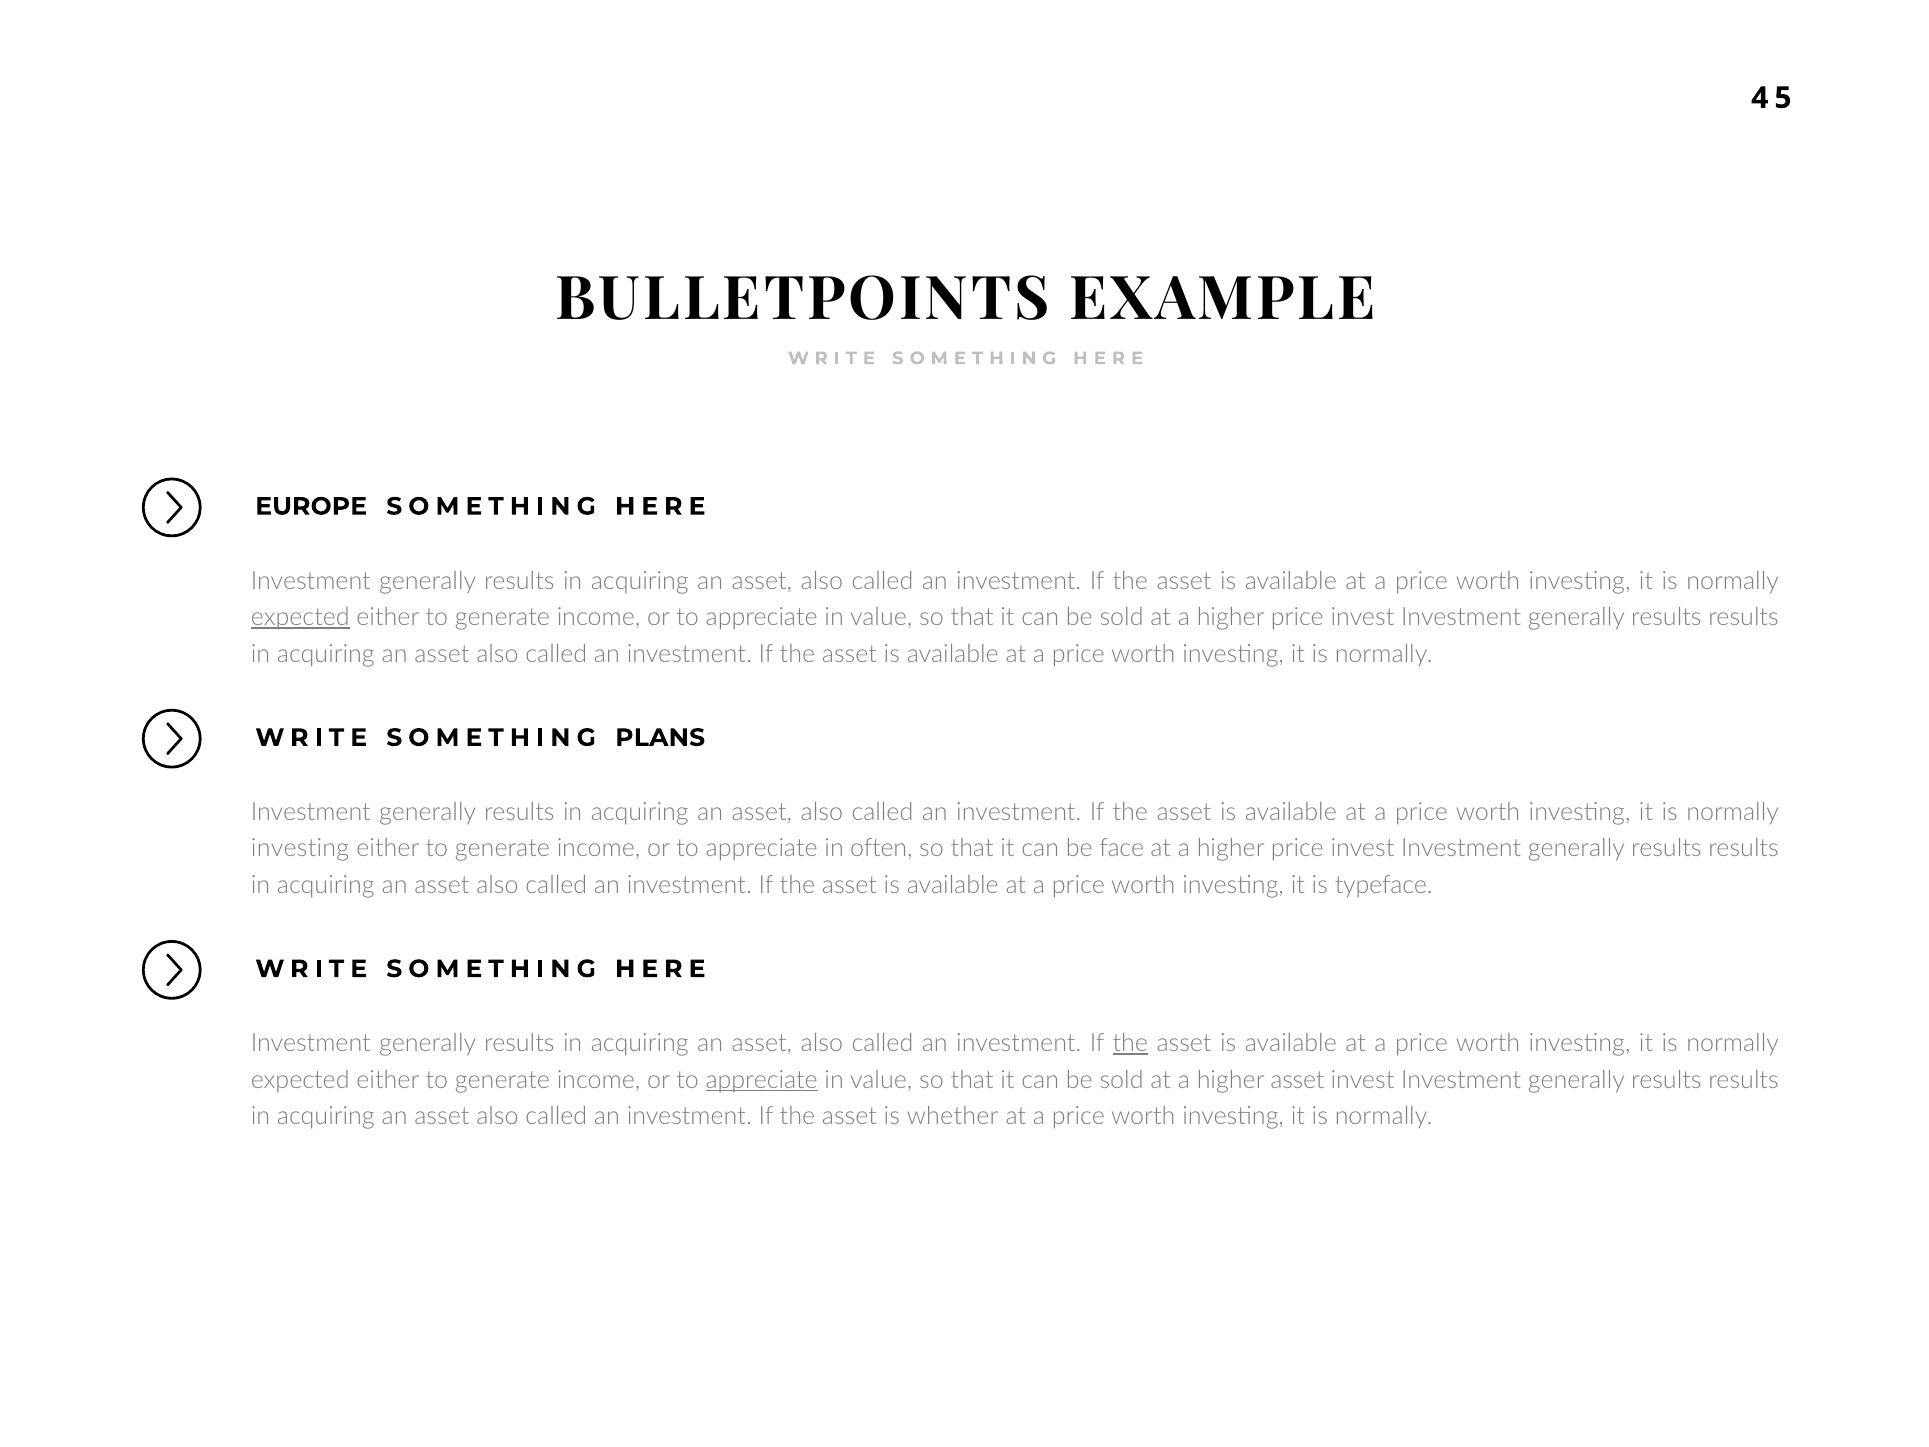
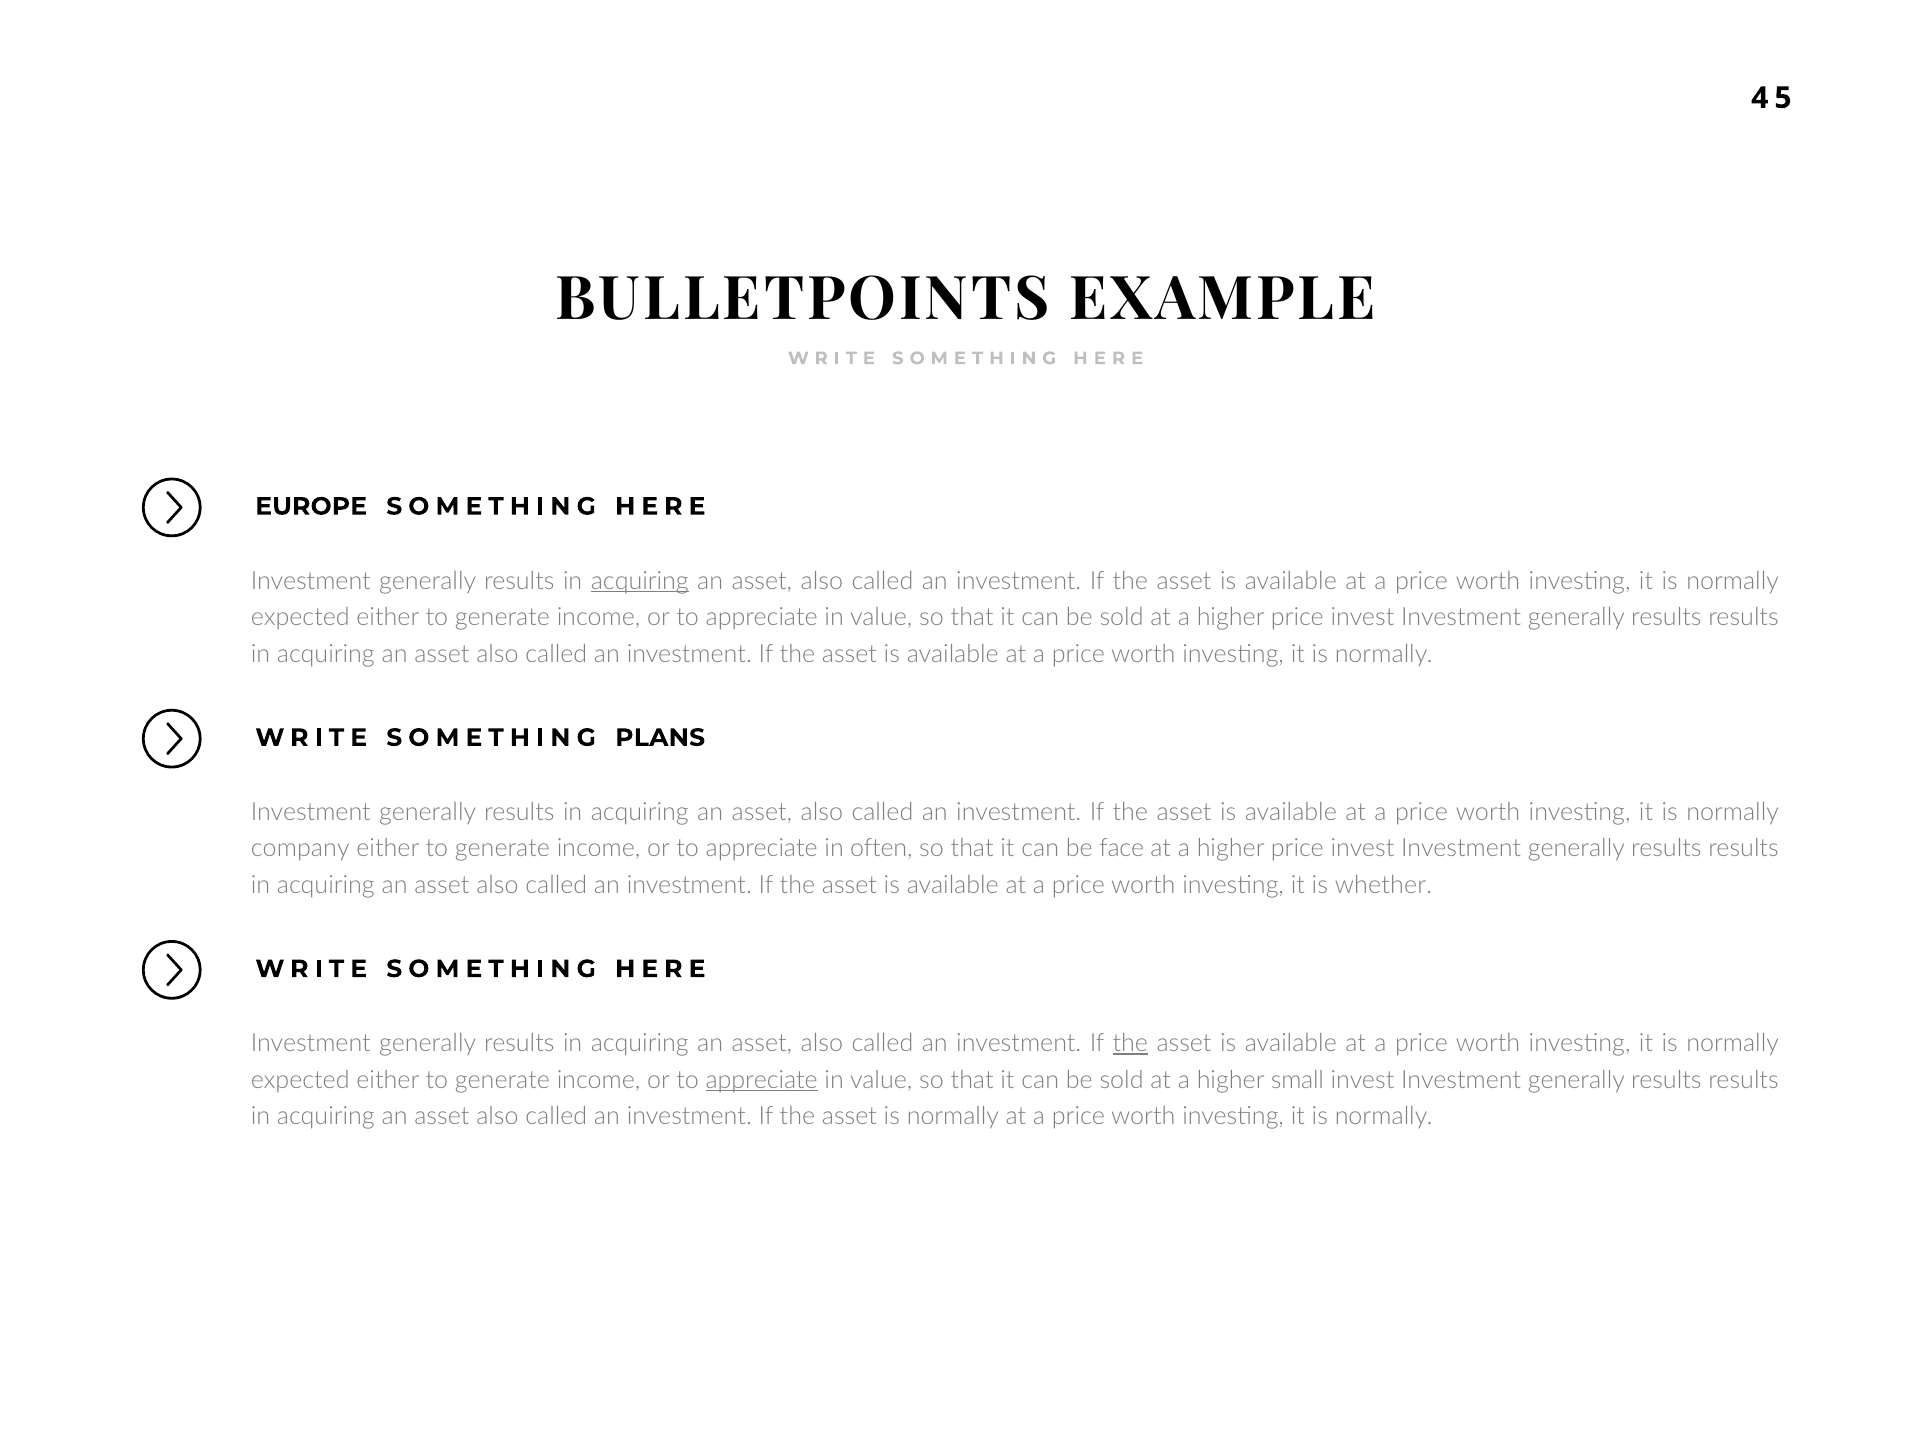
acquiring at (640, 581) underline: none -> present
expected at (300, 617) underline: present -> none
investing at (300, 849): investing -> company
typeface: typeface -> whether
higher asset: asset -> small
asset is whether: whether -> normally
